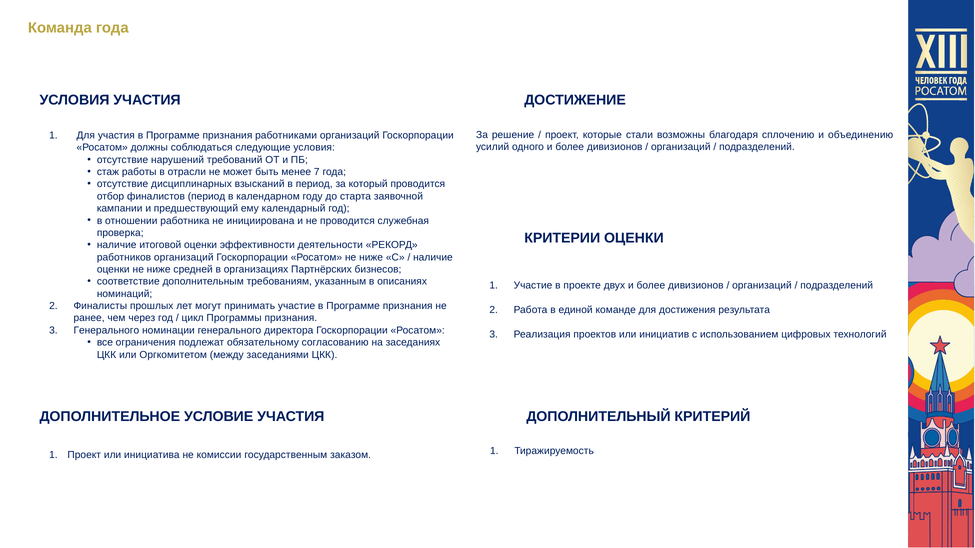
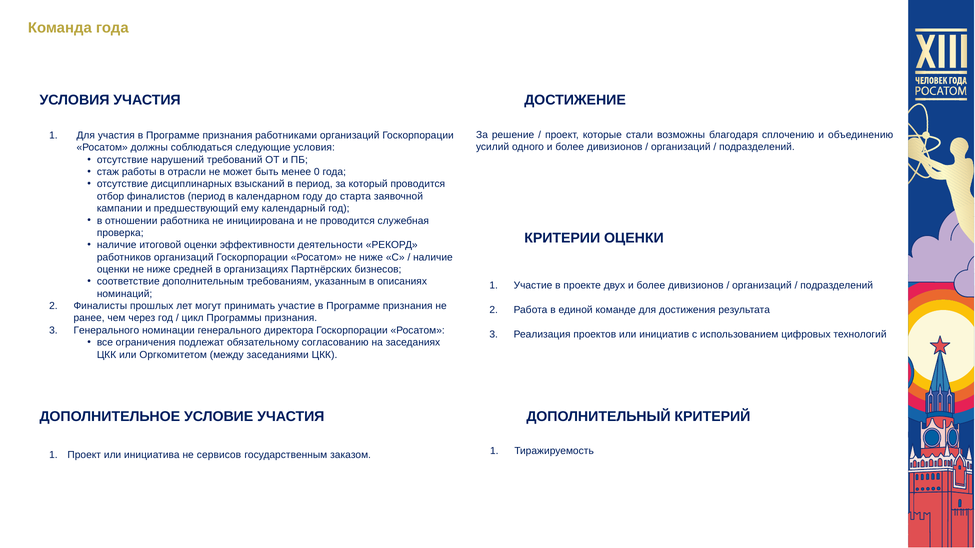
7: 7 -> 0
комиссии: комиссии -> сервисов
